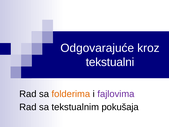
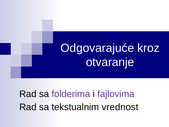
tekstualni: tekstualni -> otvaranje
folderima colour: orange -> purple
pokušaja: pokušaja -> vrednost
